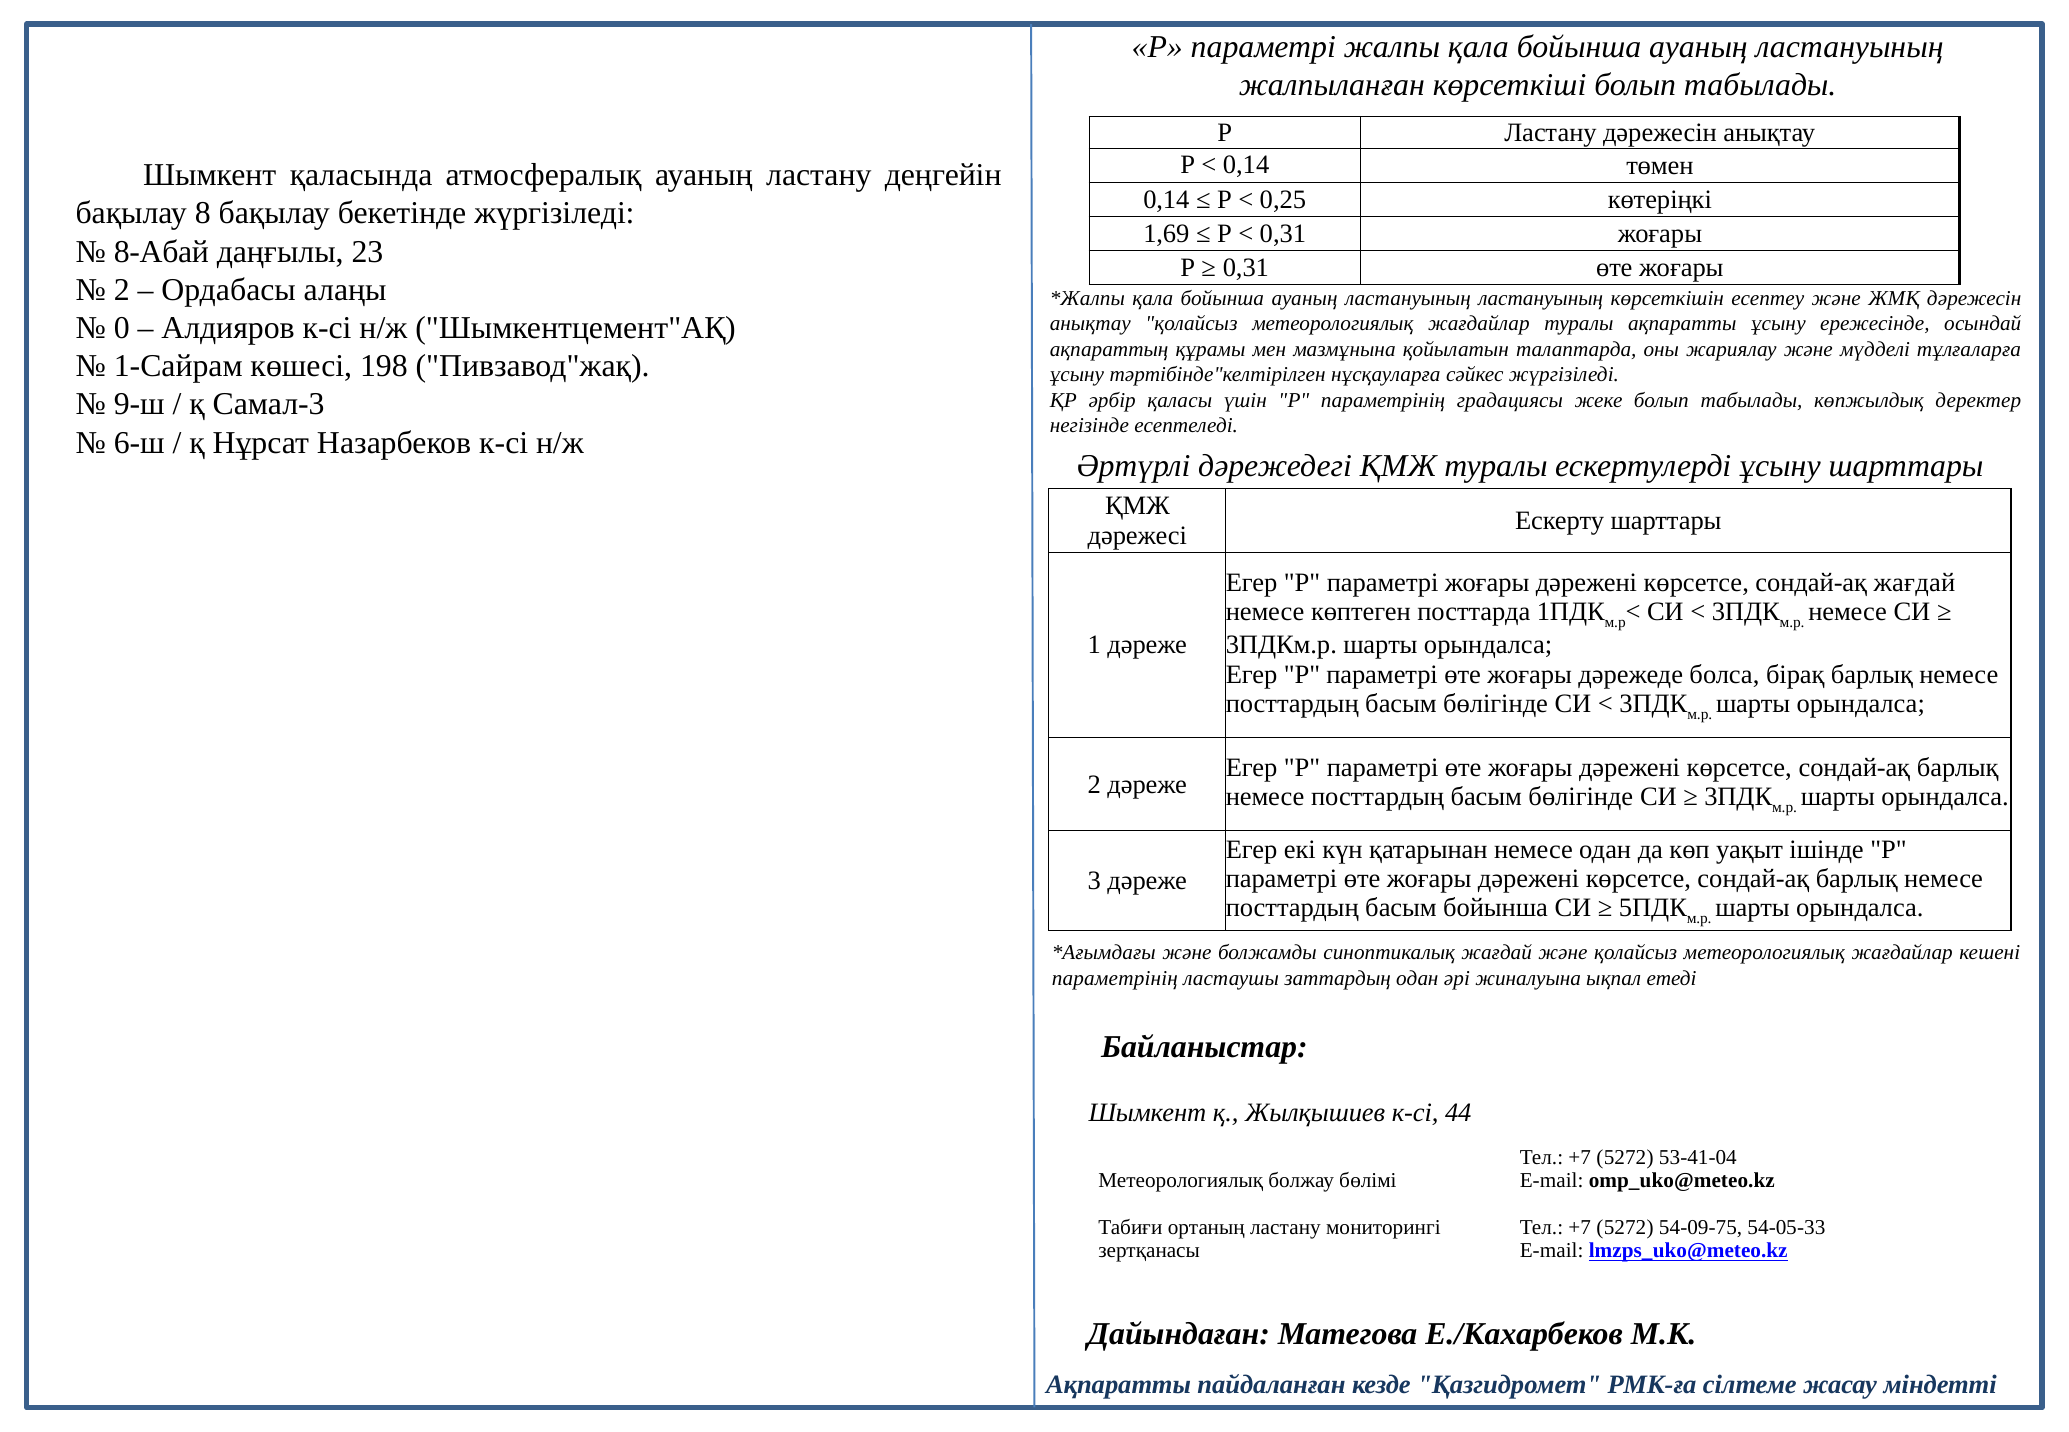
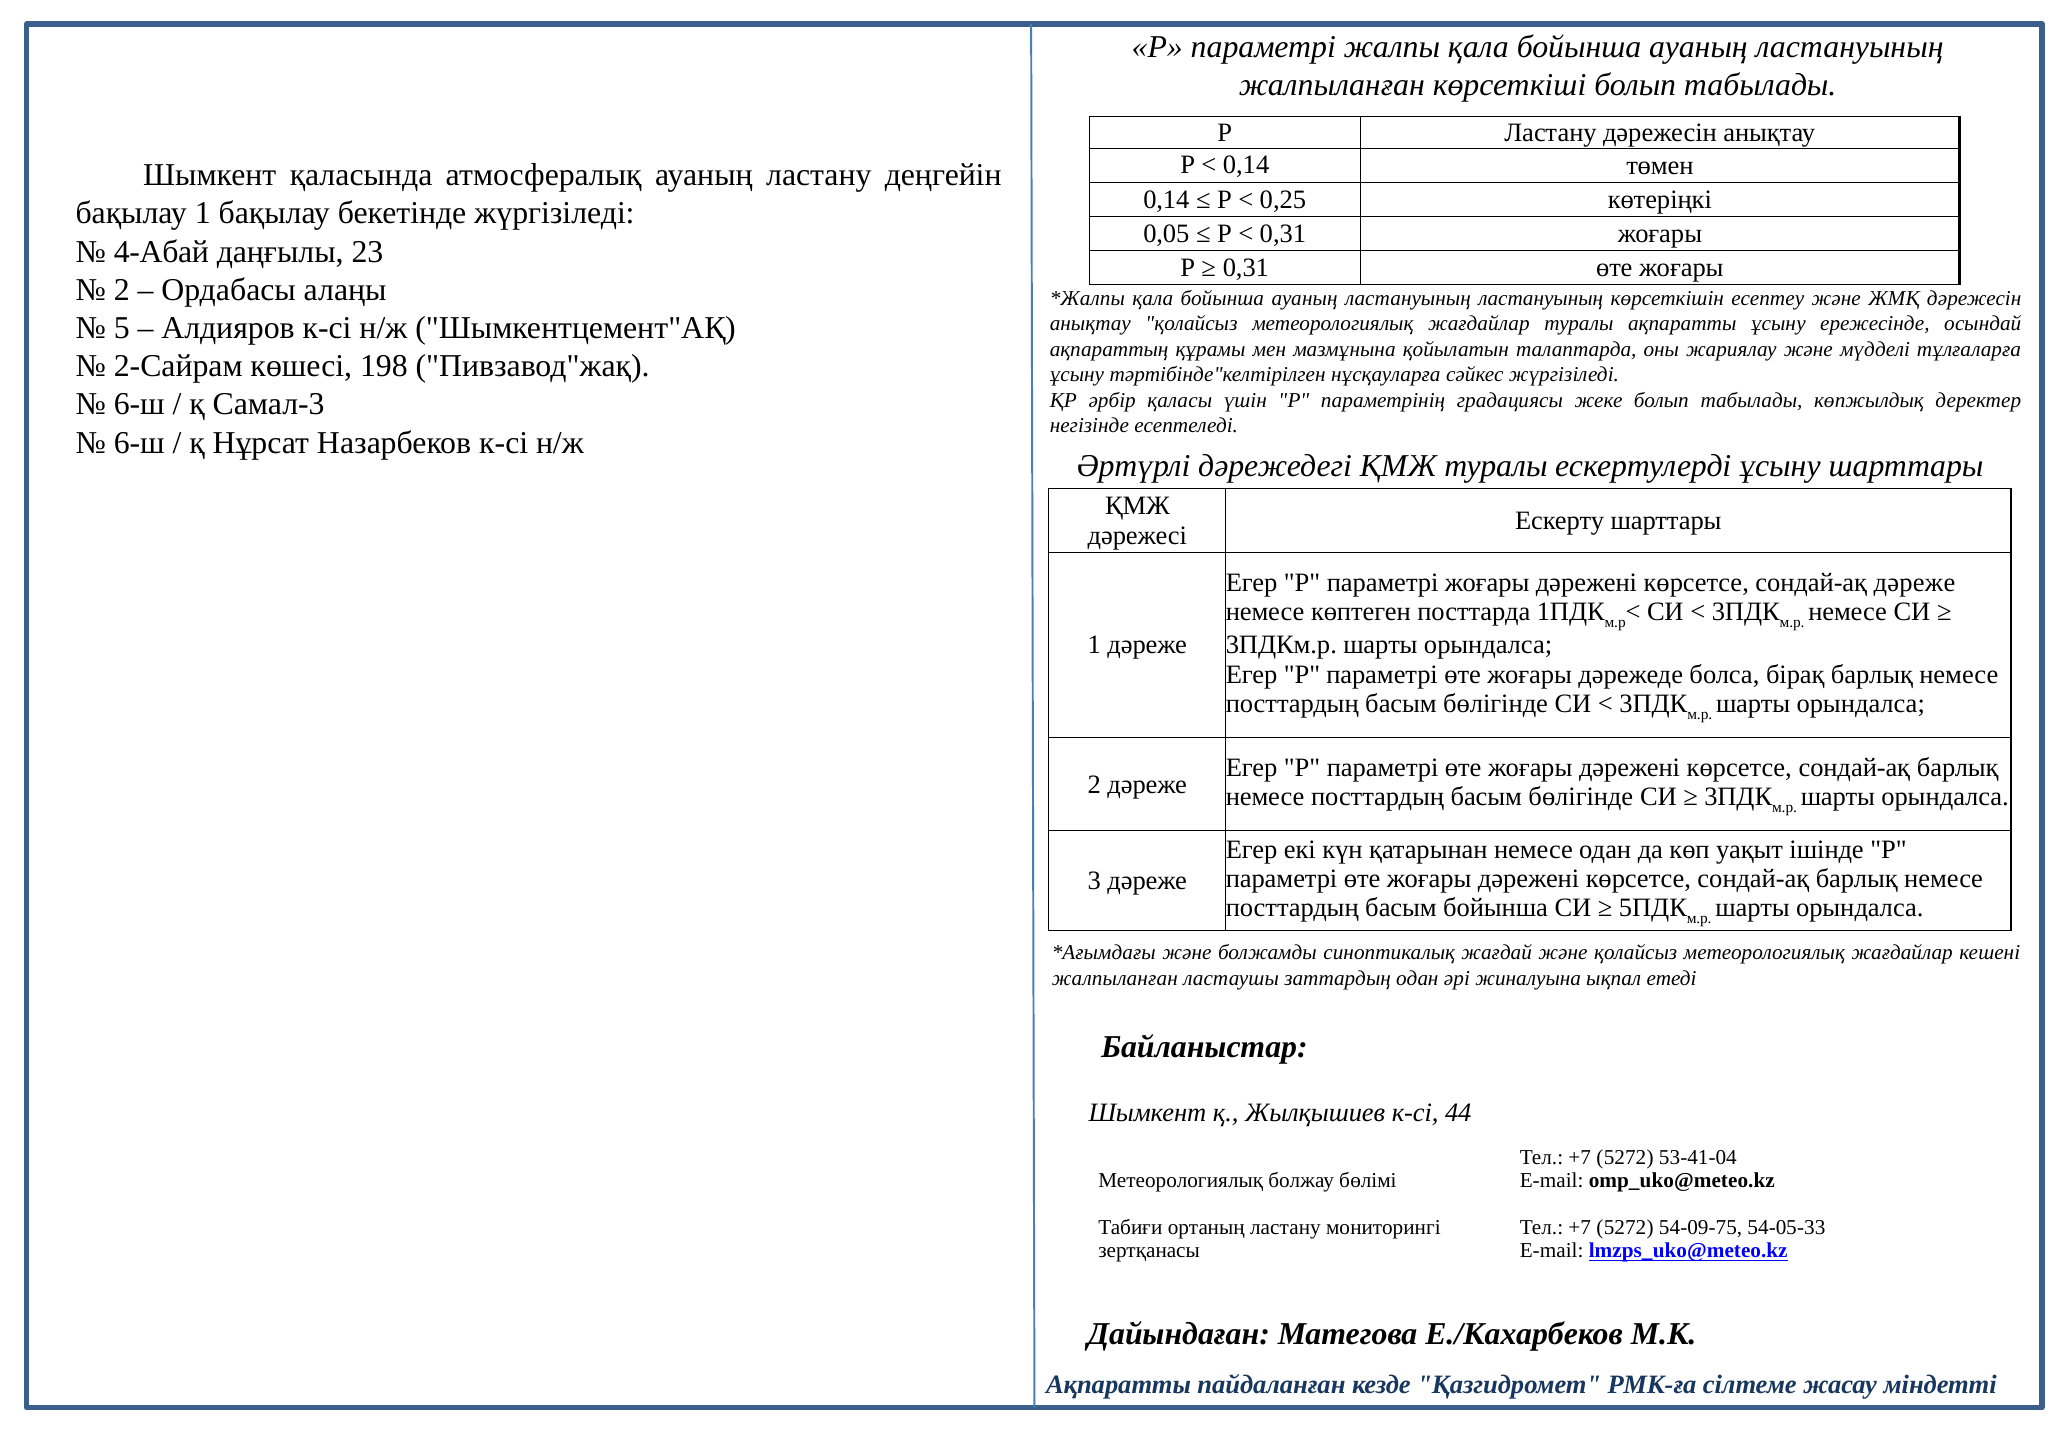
бақылау 8: 8 -> 1
1,69: 1,69 -> 0,05
8-Абай: 8-Абай -> 4-Абай
0: 0 -> 5
1-Сайрам: 1-Сайрам -> 2-Сайрам
9-ш at (139, 404): 9-ш -> 6-ш
сондай-ақ жағдай: жағдай -> дәреже
параметрінің at (1115, 978): параметрінің -> жалпыланған
